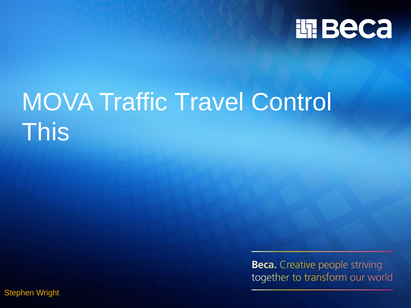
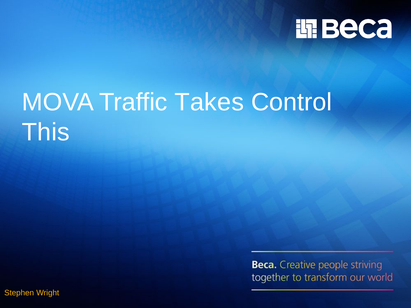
Travel: Travel -> Takes
